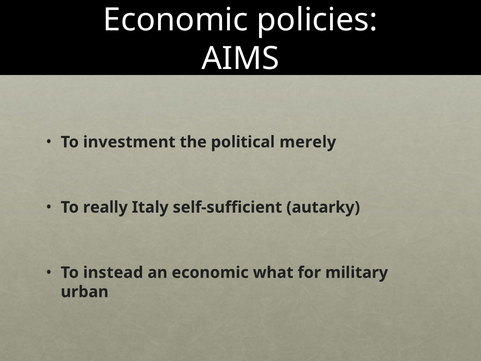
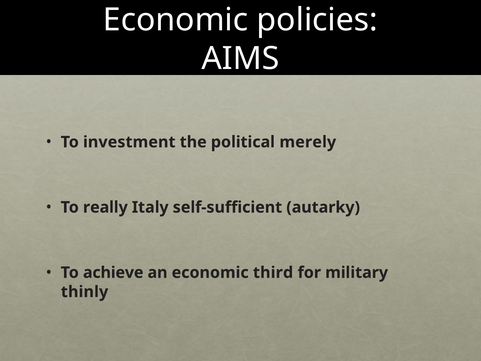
instead: instead -> achieve
what: what -> third
urban: urban -> thinly
